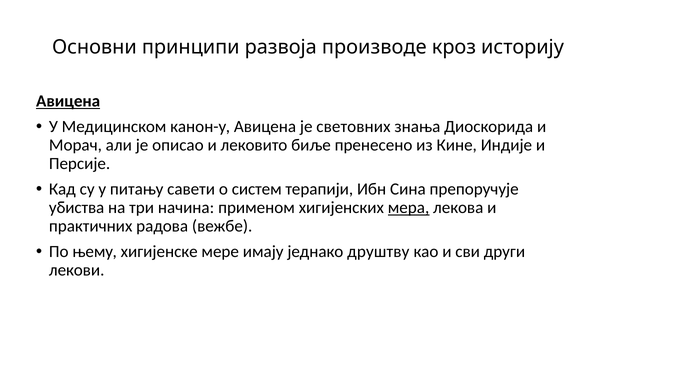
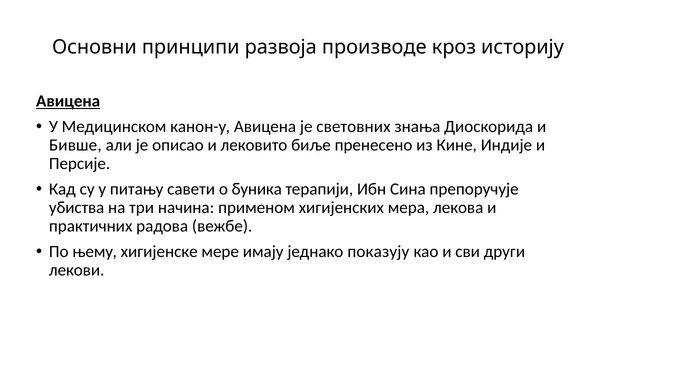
Морач: Морач -> Бивше
систем: систем -> буника
мера underline: present -> none
друштву: друштву -> показују
